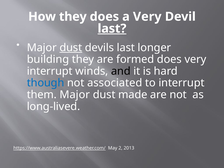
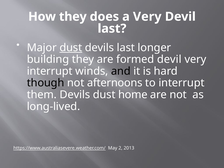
last at (112, 29) underline: present -> none
formed does: does -> devil
though colour: blue -> black
associated: associated -> afternoons
them Major: Major -> Devils
made: made -> home
